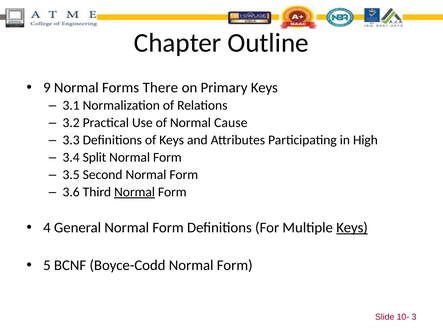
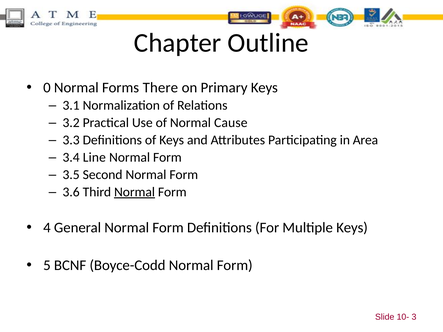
9: 9 -> 0
High: High -> Area
Split: Split -> Line
Keys at (352, 228) underline: present -> none
